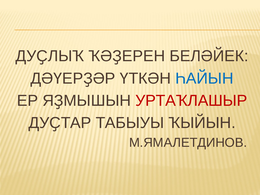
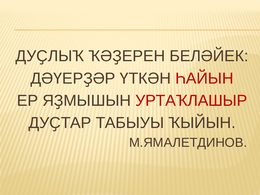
ҺАЙЫН colour: blue -> red
